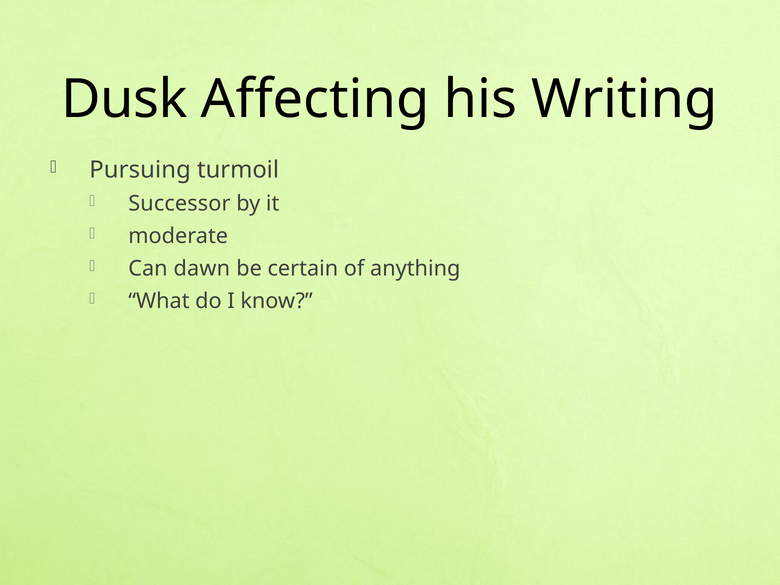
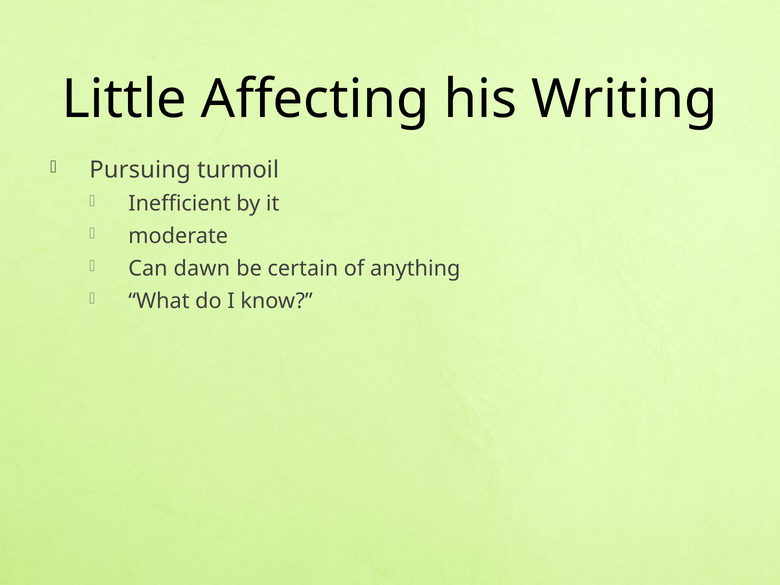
Dusk: Dusk -> Little
Successor: Successor -> Inefficient
